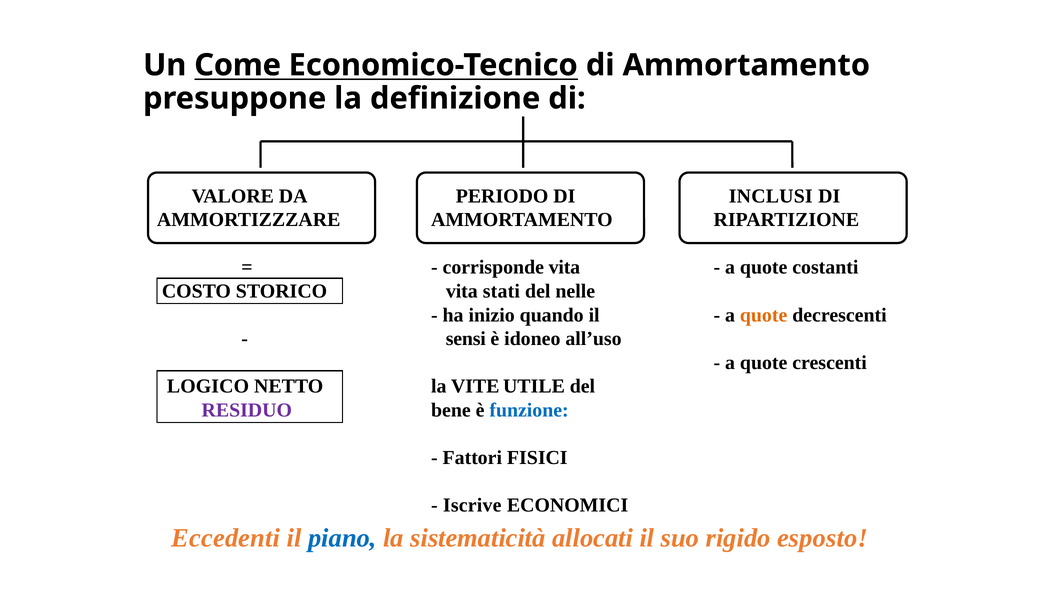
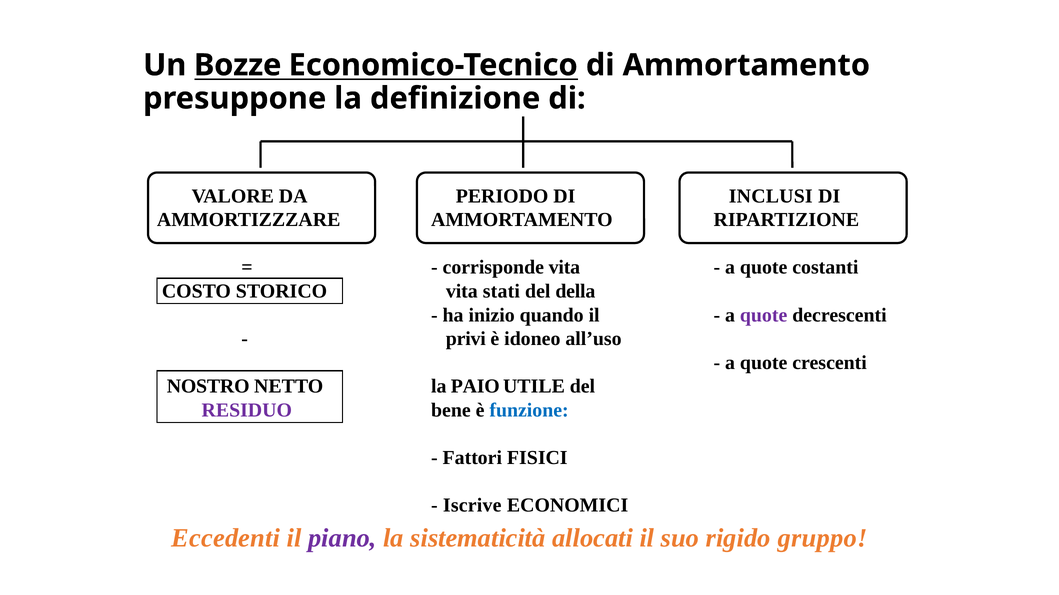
Come: Come -> Bozze
nelle: nelle -> della
quote at (764, 315) colour: orange -> purple
sensi: sensi -> privi
LOGICO: LOGICO -> NOSTRO
VITE: VITE -> PAIO
piano colour: blue -> purple
esposto: esposto -> gruppo
